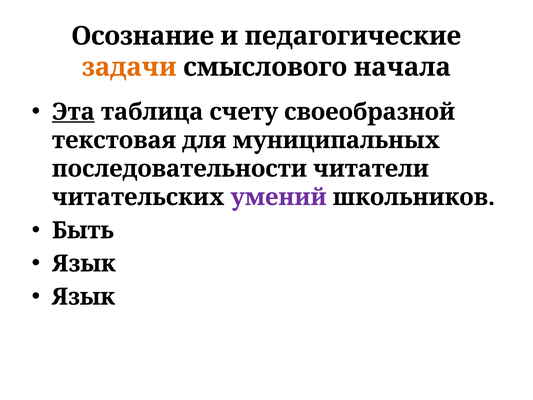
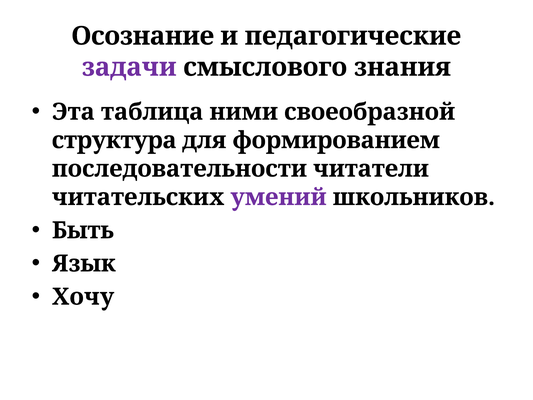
задачи colour: orange -> purple
начала: начала -> знания
Эта underline: present -> none
счету: счету -> ними
текстовая: текстовая -> структура
муниципальных: муниципальных -> формированием
Язык at (83, 297): Язык -> Хочу
